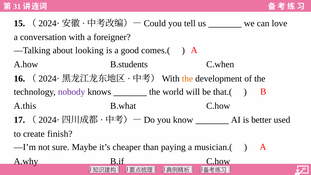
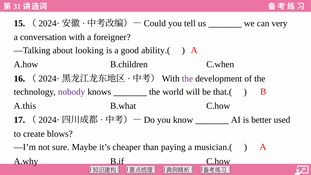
love: love -> very
comes.(: comes.( -> ability.(
B.students: B.students -> B.children
the at (187, 79) colour: orange -> purple
finish: finish -> blows
